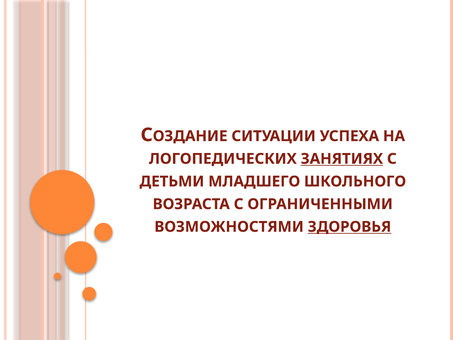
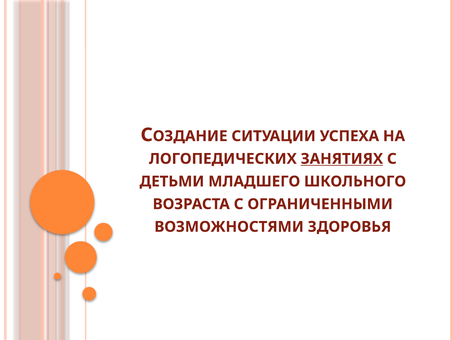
ЗДОРОВЬЯ underline: present -> none
